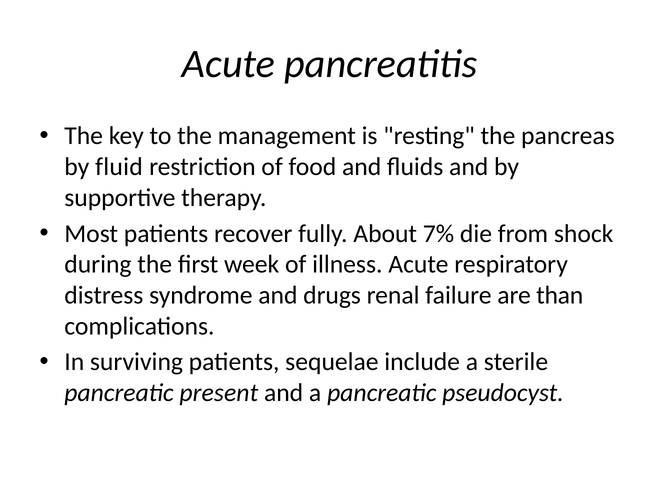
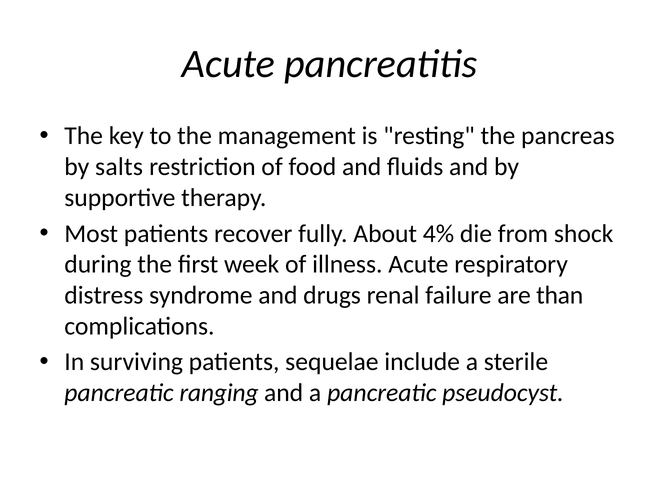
fluid: fluid -> salts
7%: 7% -> 4%
present: present -> ranging
